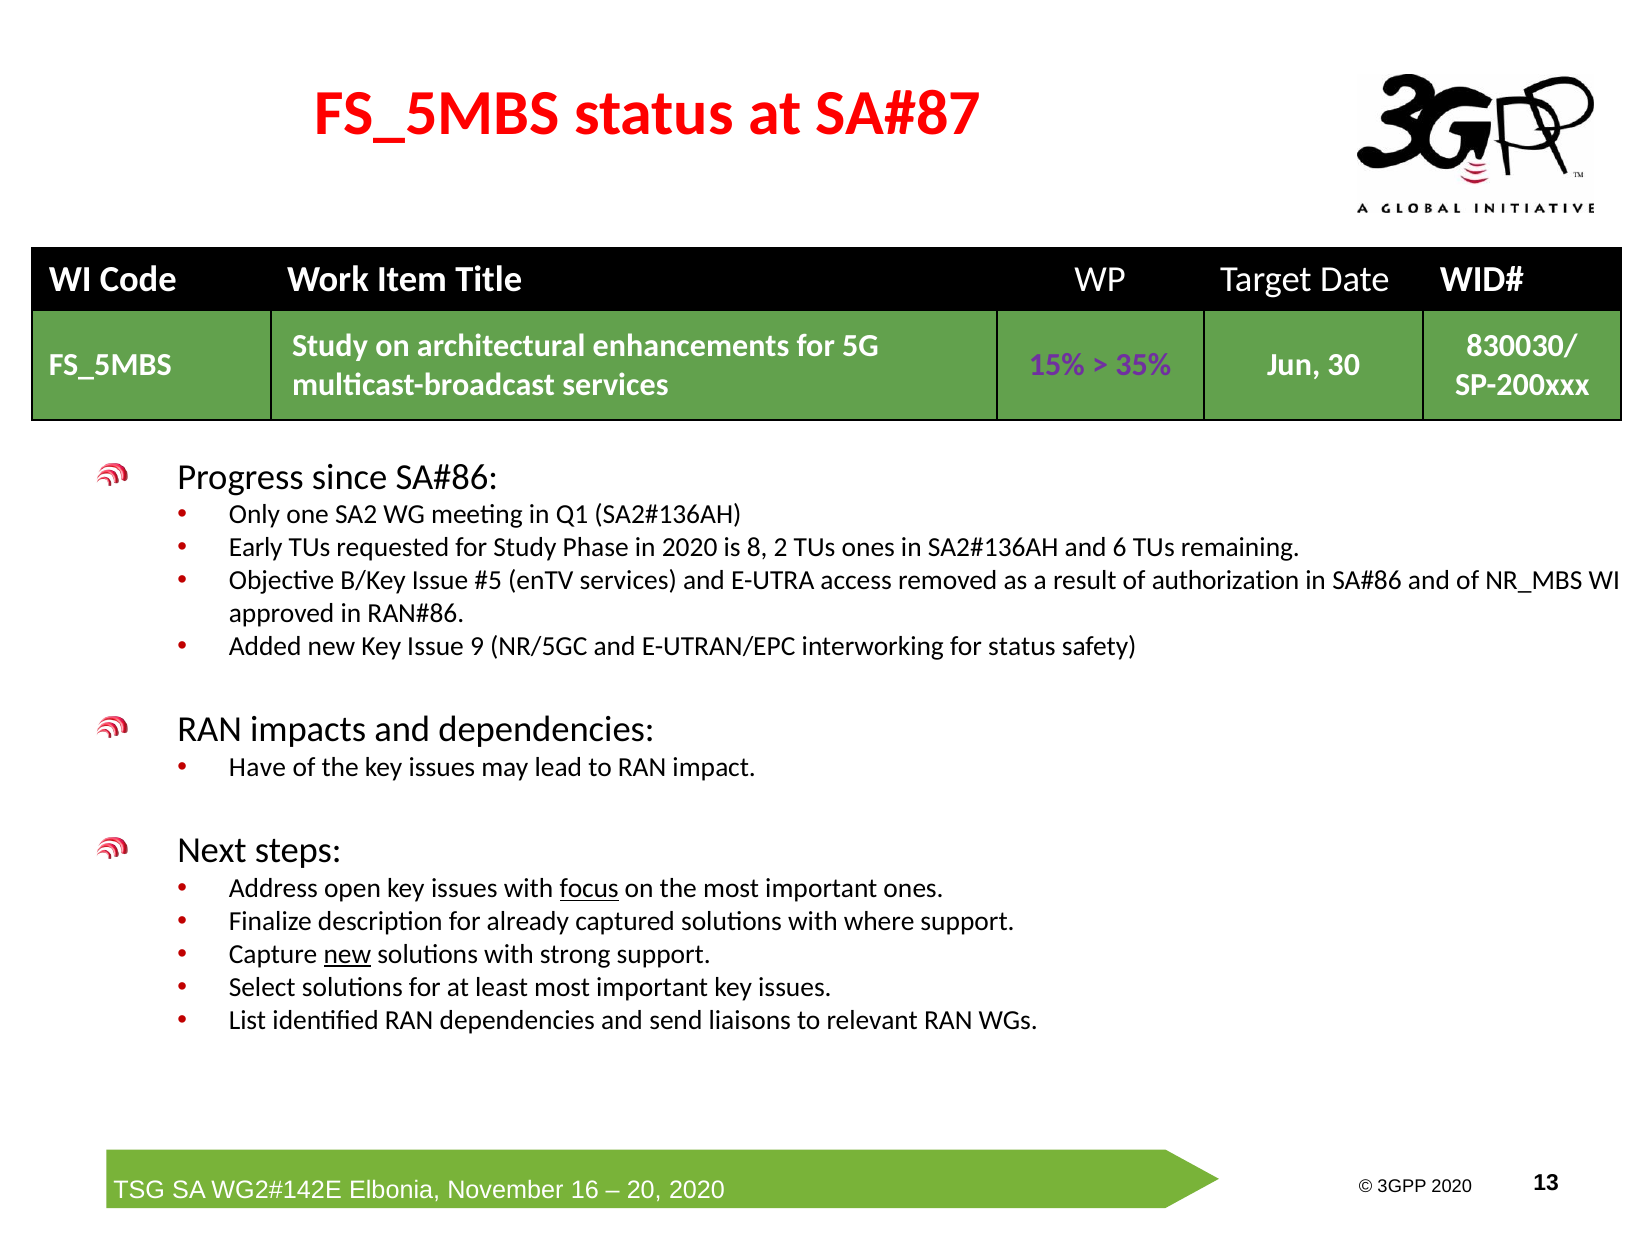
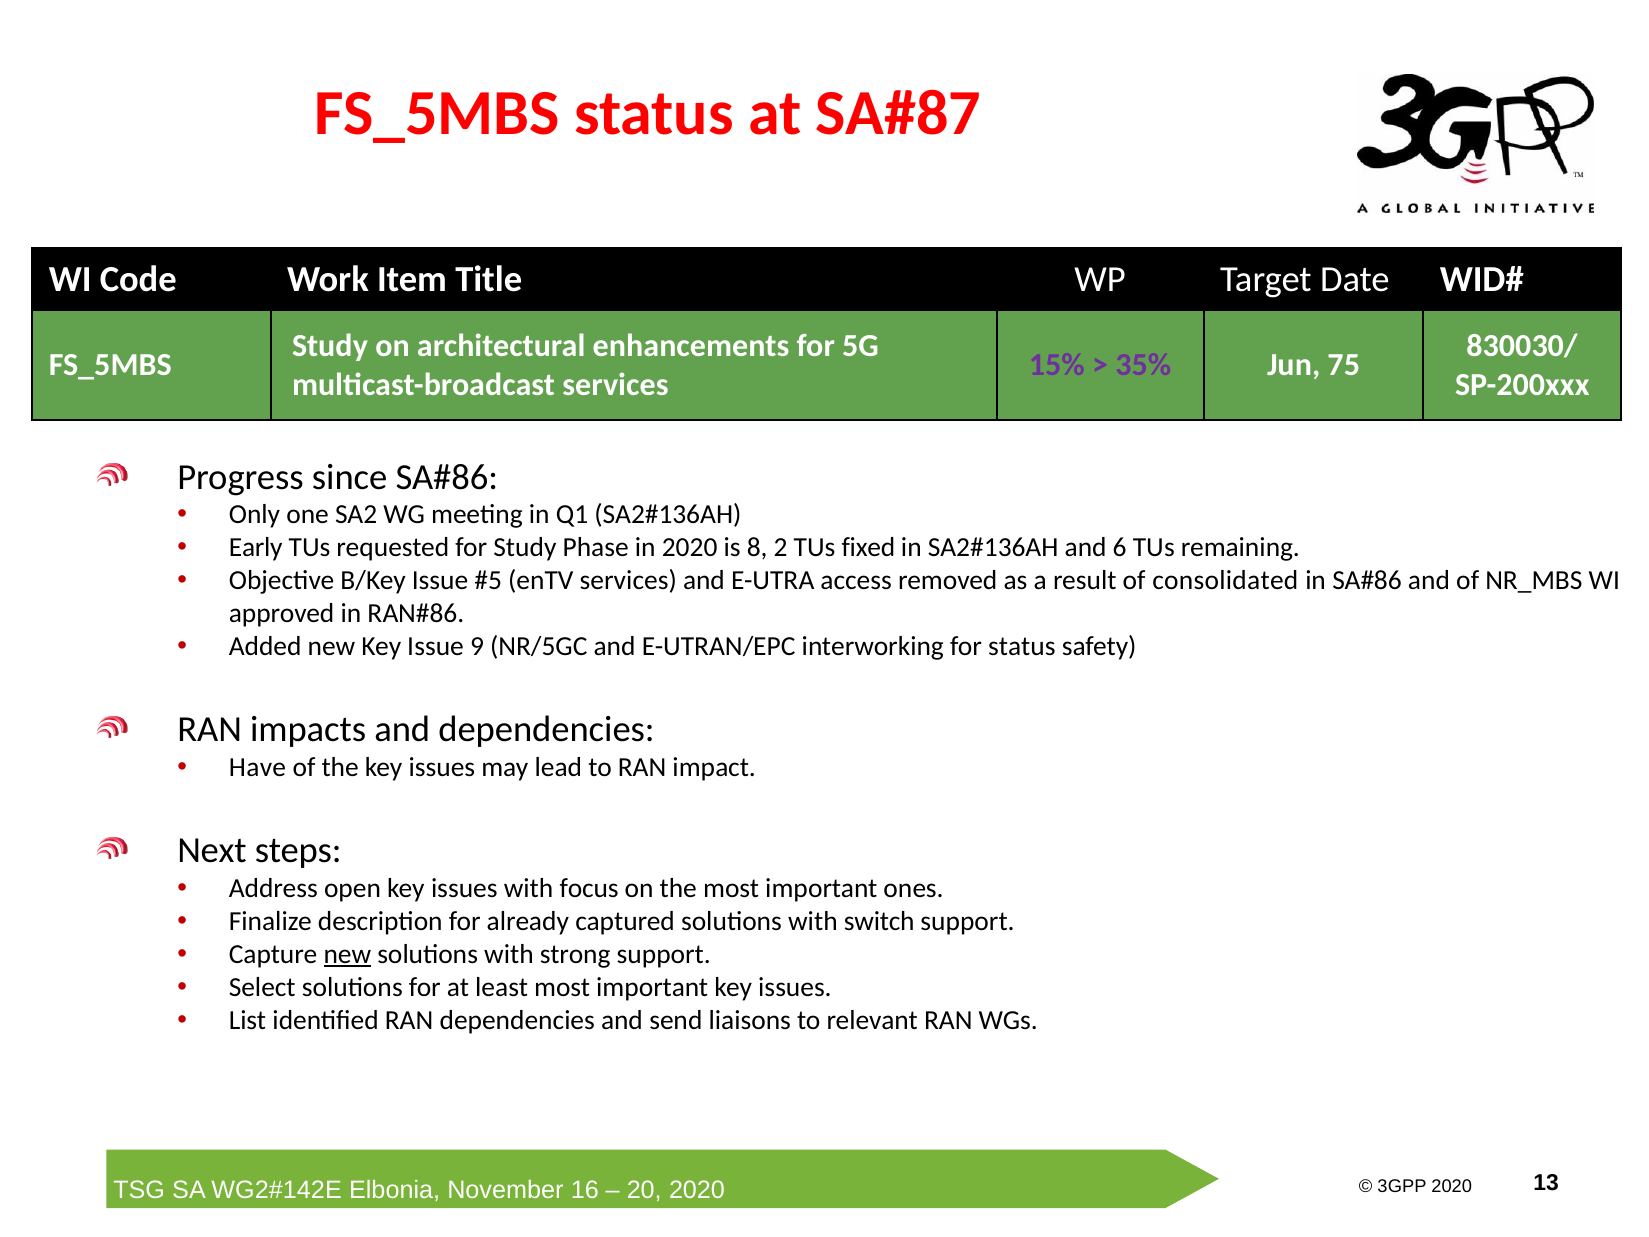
30: 30 -> 75
TUs ones: ones -> fixed
authorization: authorization -> consolidated
focus underline: present -> none
where: where -> switch
